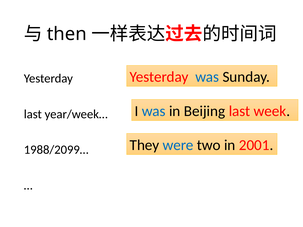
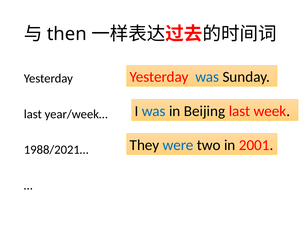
1988/2099…: 1988/2099… -> 1988/2021…
